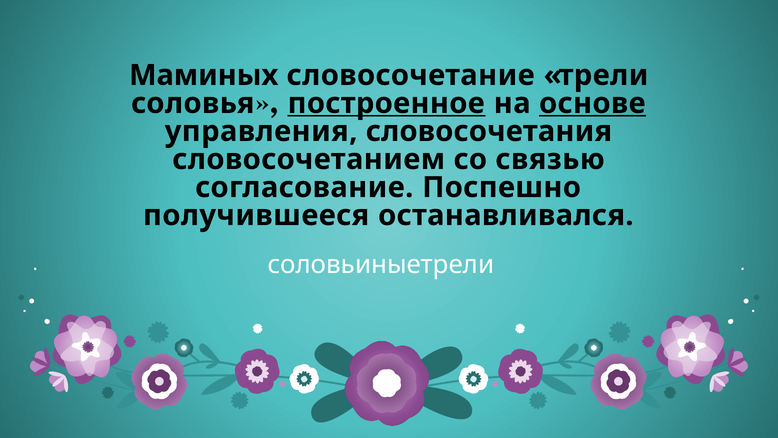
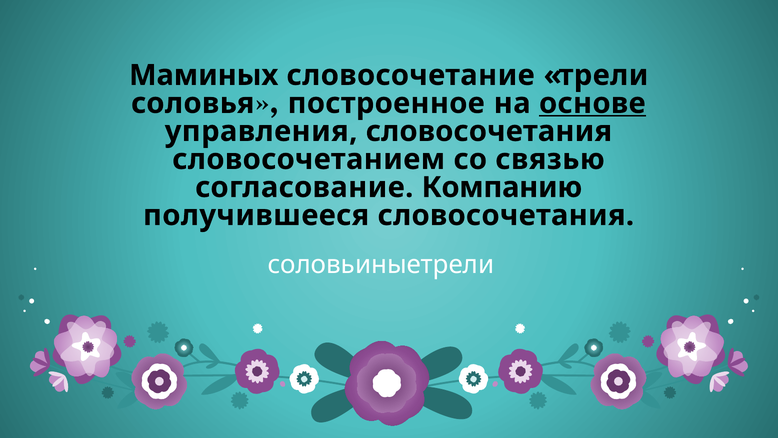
построенное underline: present -> none
Поспешно: Поспешно -> Компанию
получившееся останавливался: останавливался -> словосочетания
